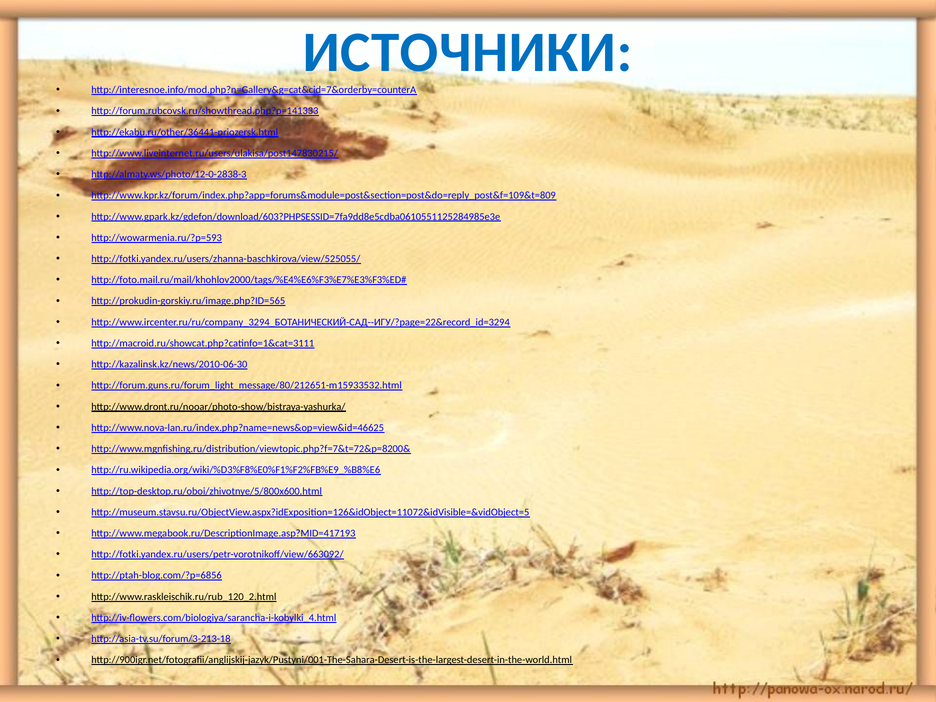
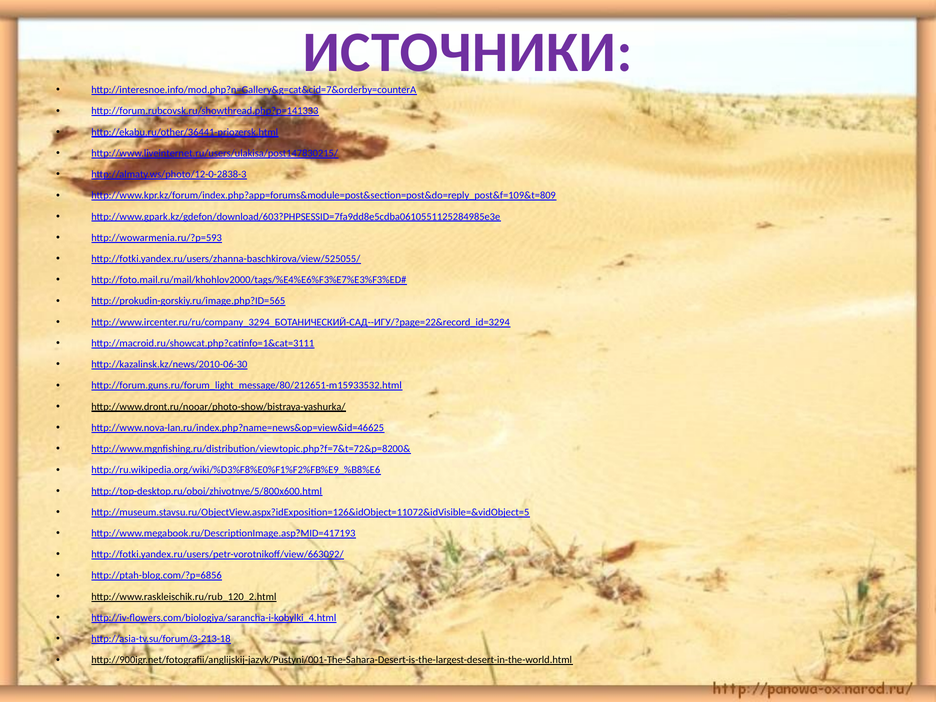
ИСТОЧНИКИ colour: blue -> purple
